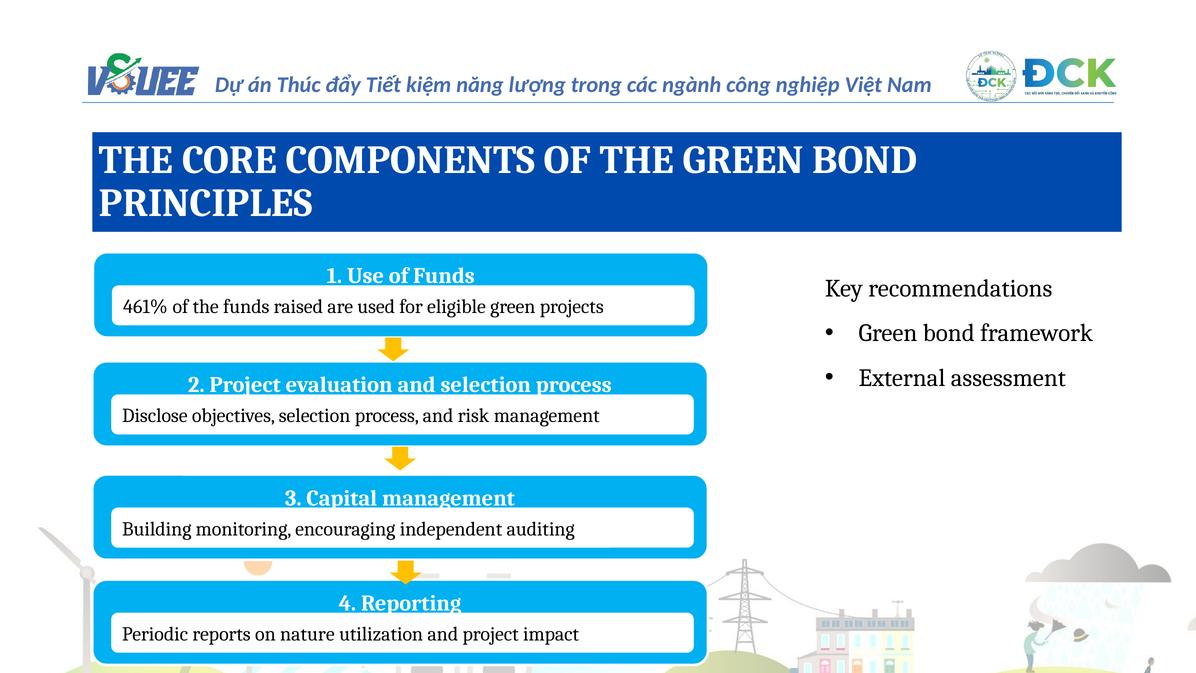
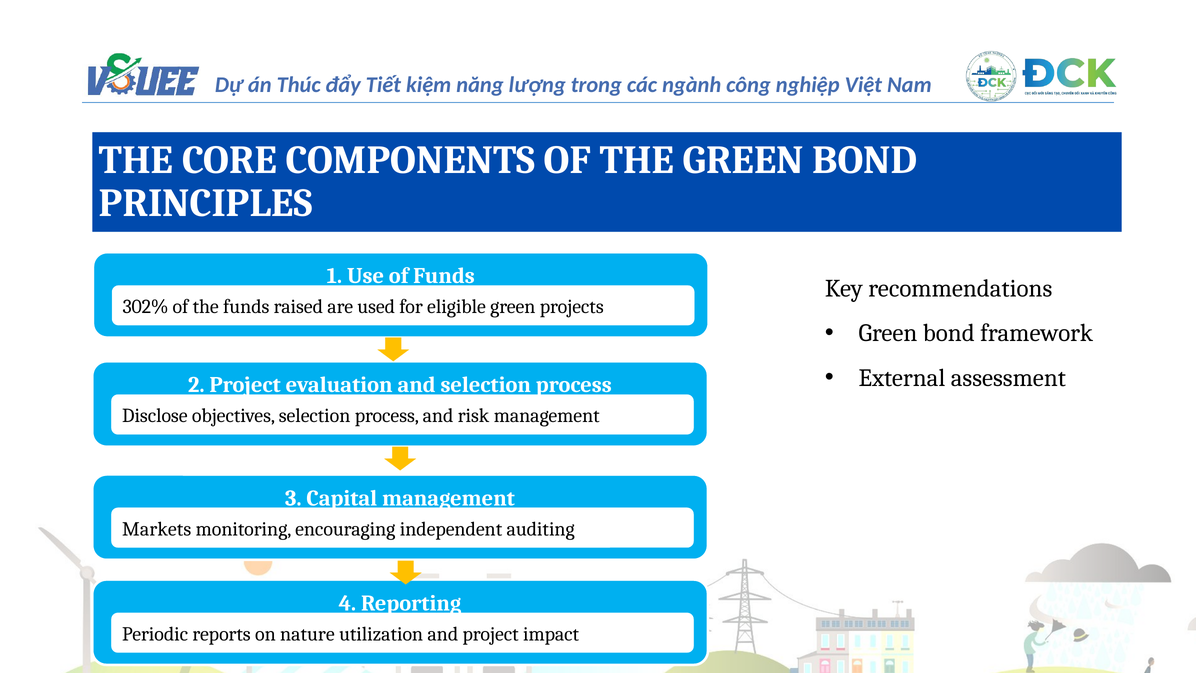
461%: 461% -> 302%
Building: Building -> Markets
